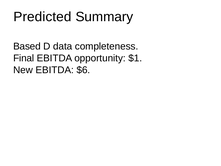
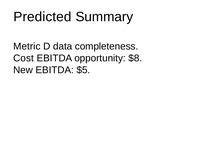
Based: Based -> Metric
Final: Final -> Cost
$1: $1 -> $8
$6: $6 -> $5
